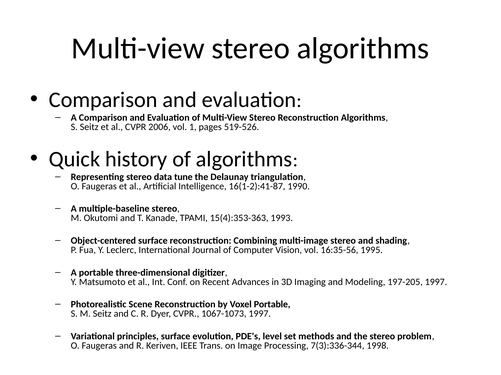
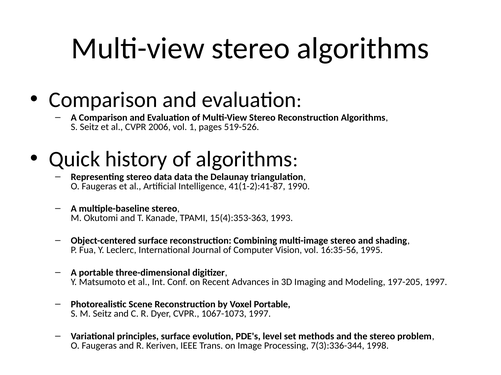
data tune: tune -> data
16(1-2):41-87: 16(1-2):41-87 -> 41(1-2):41-87
